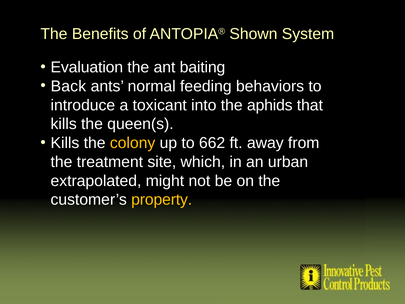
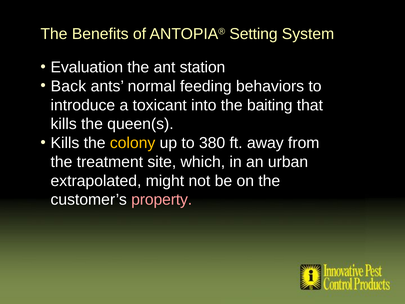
Shown: Shown -> Setting
baiting: baiting -> station
aphids: aphids -> baiting
662: 662 -> 380
property colour: yellow -> pink
